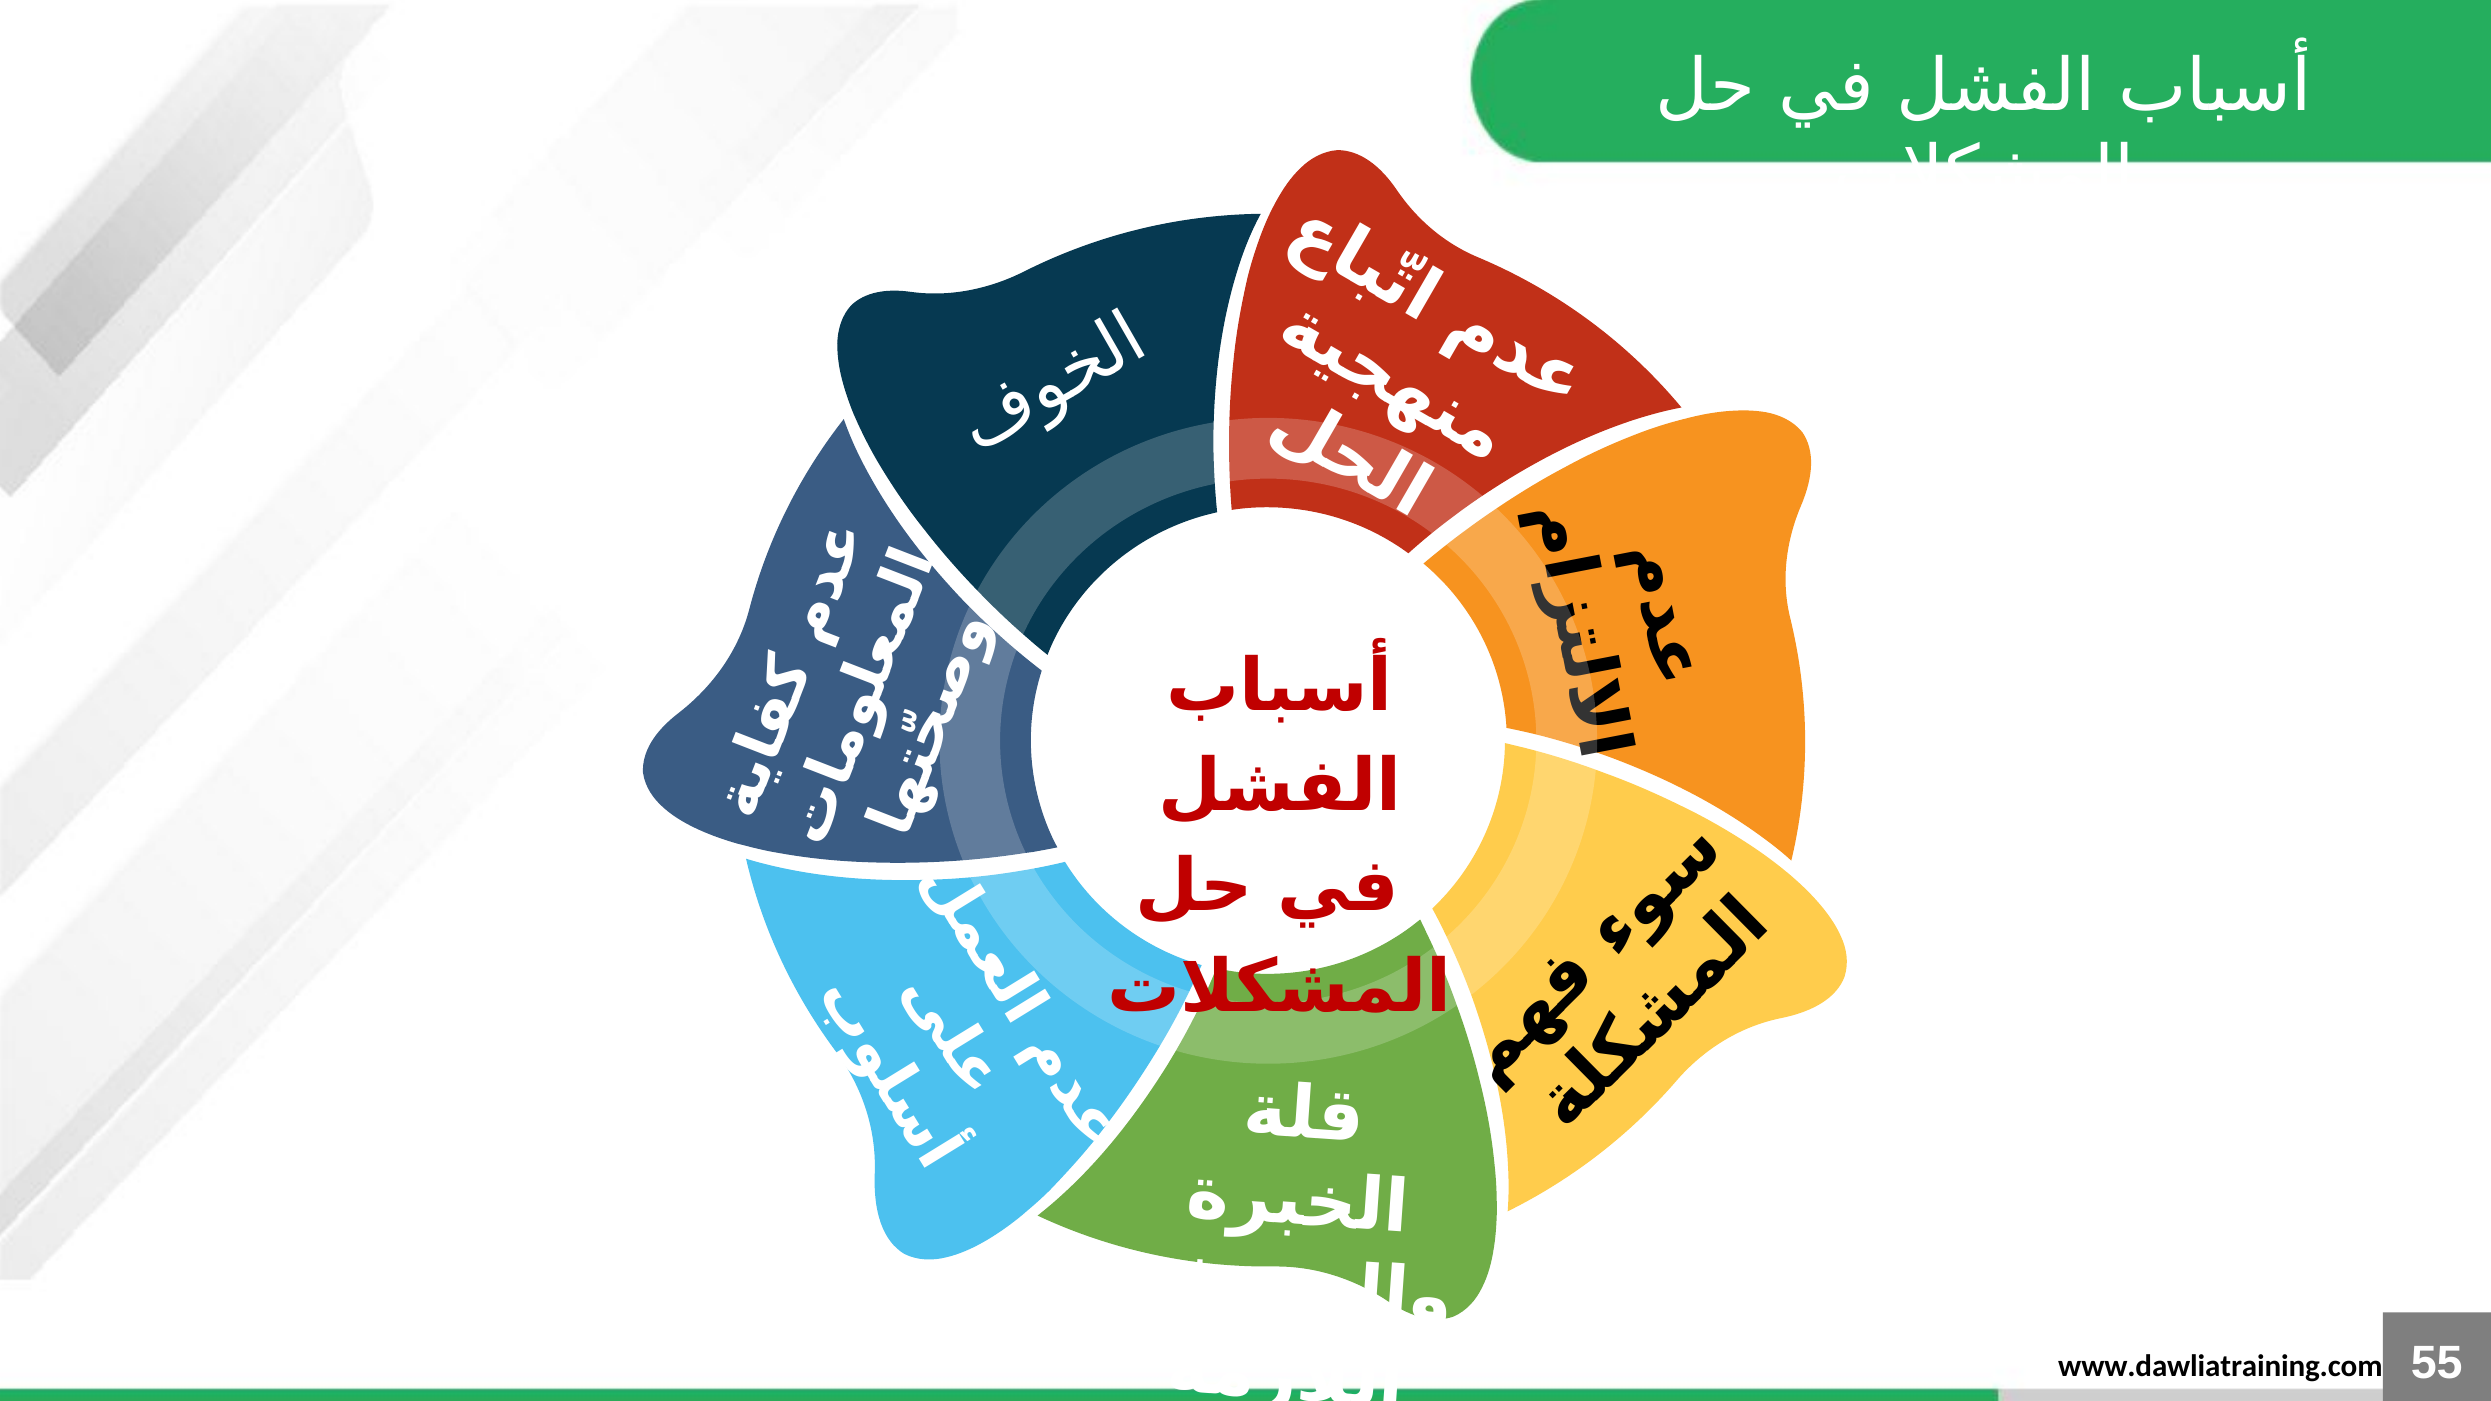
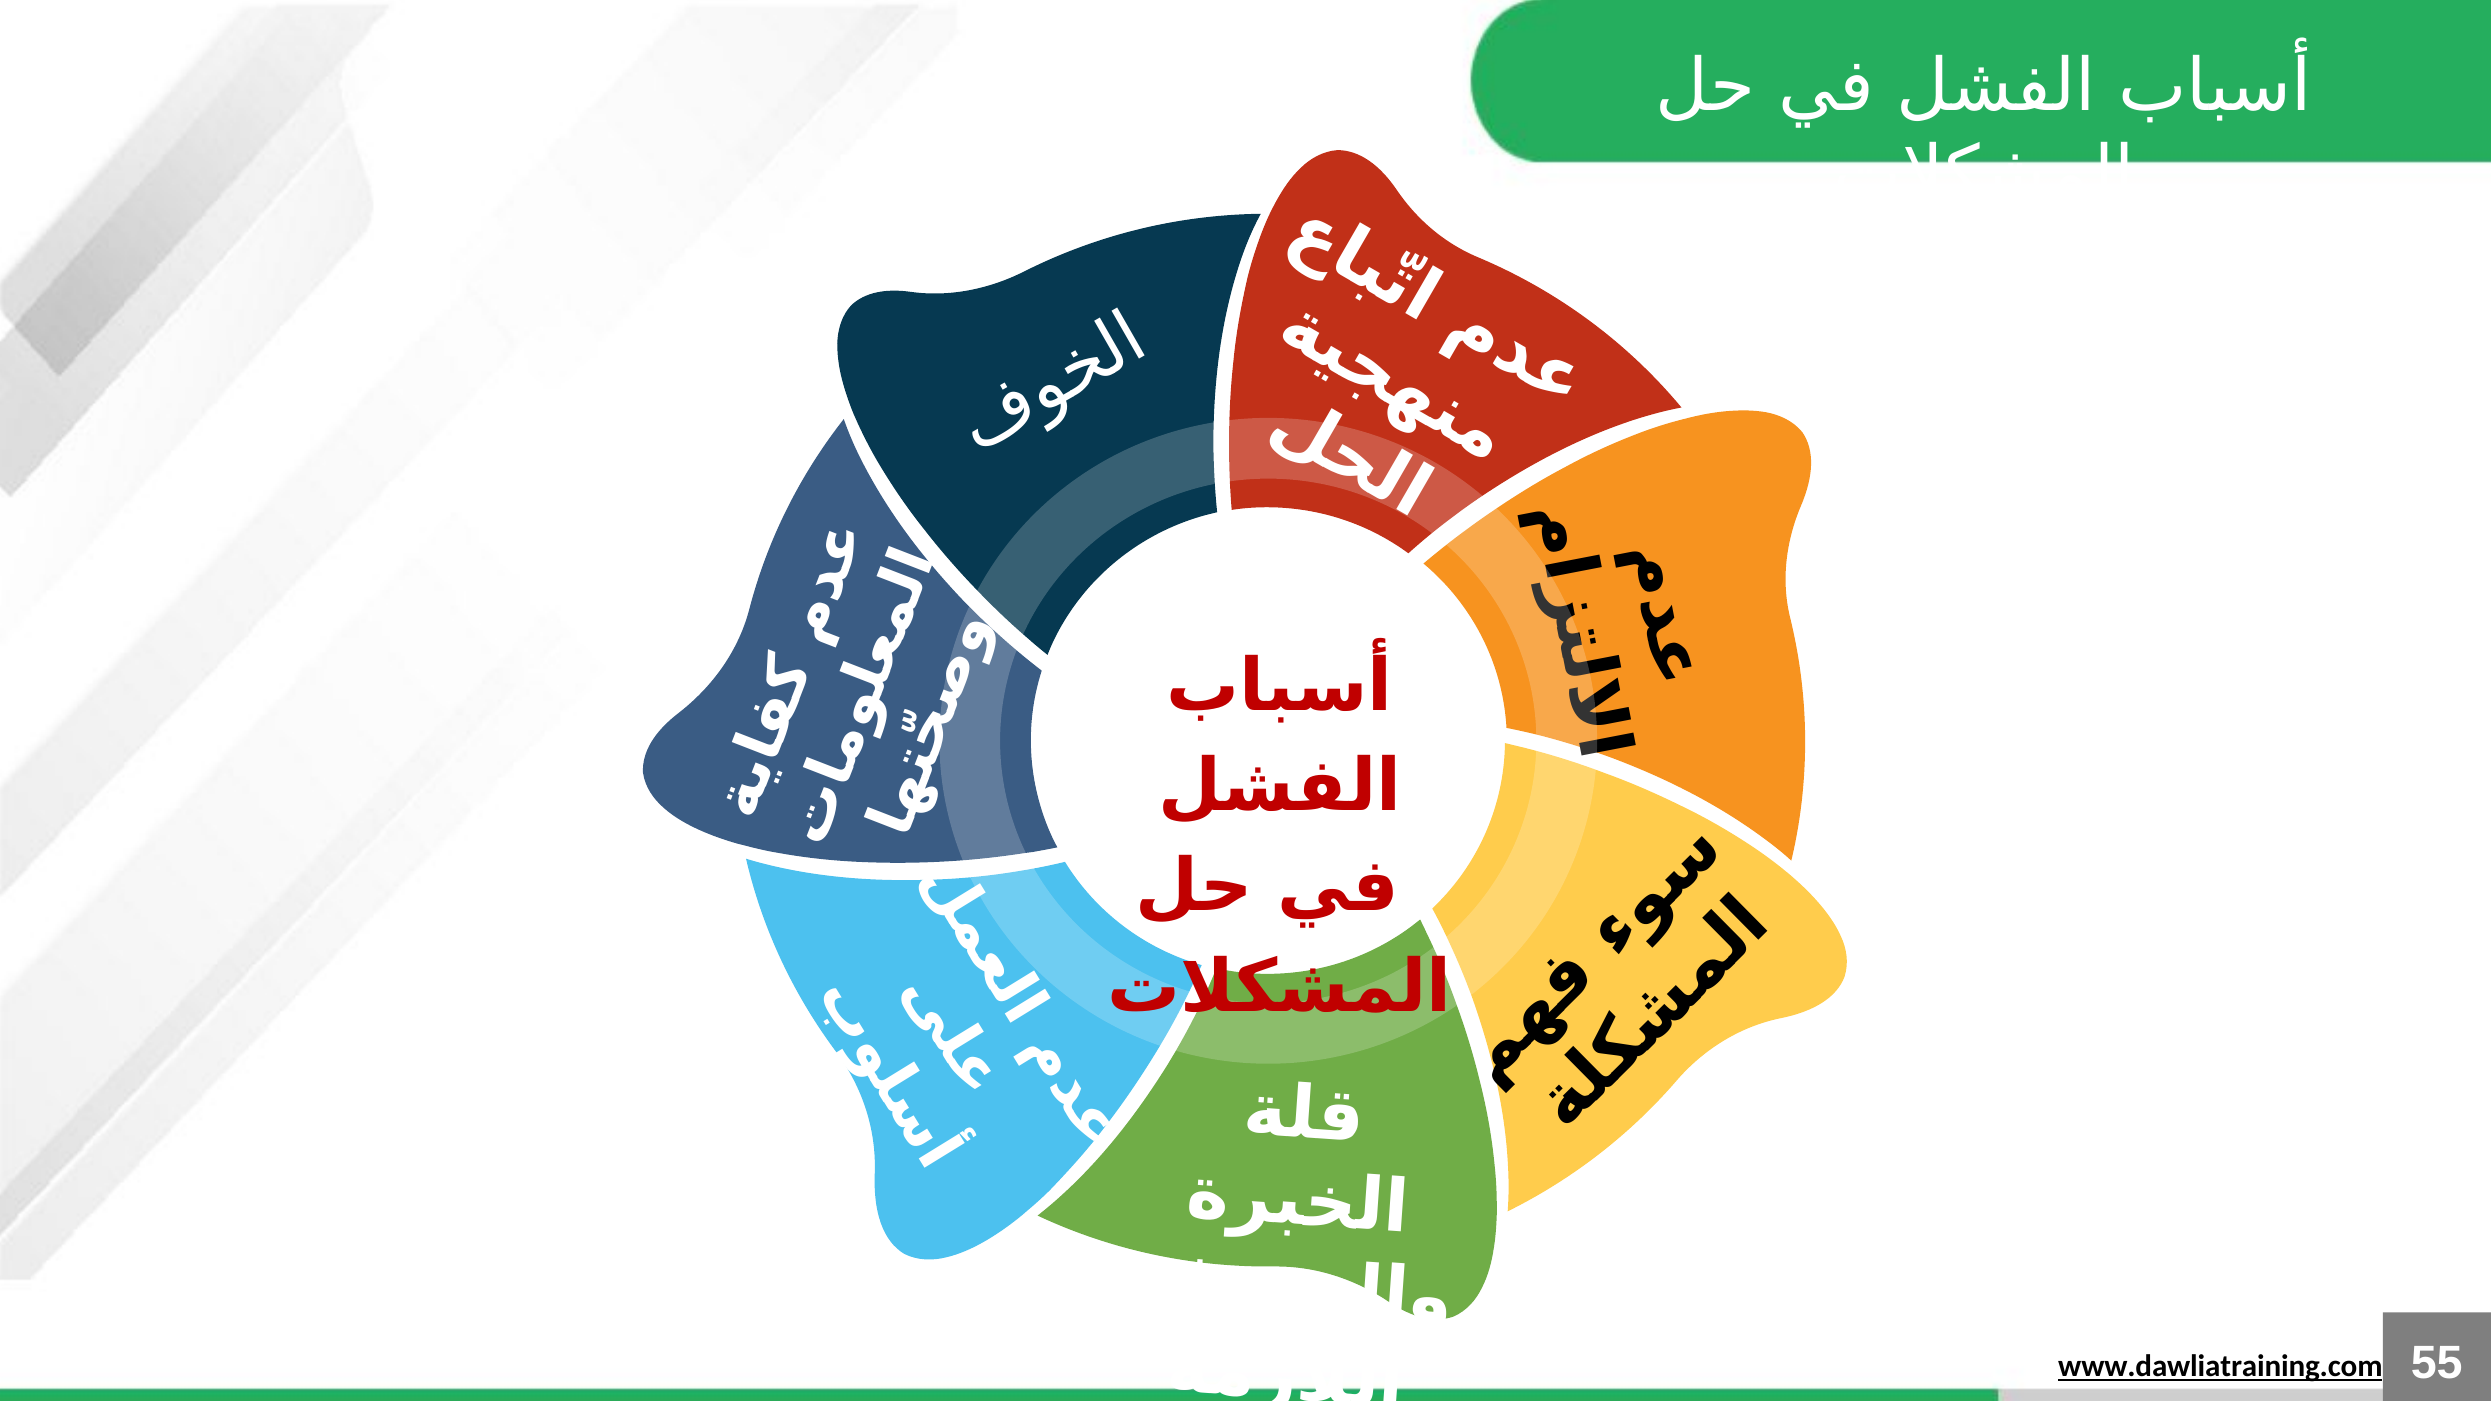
www.dawliatraining.com underline: none -> present
